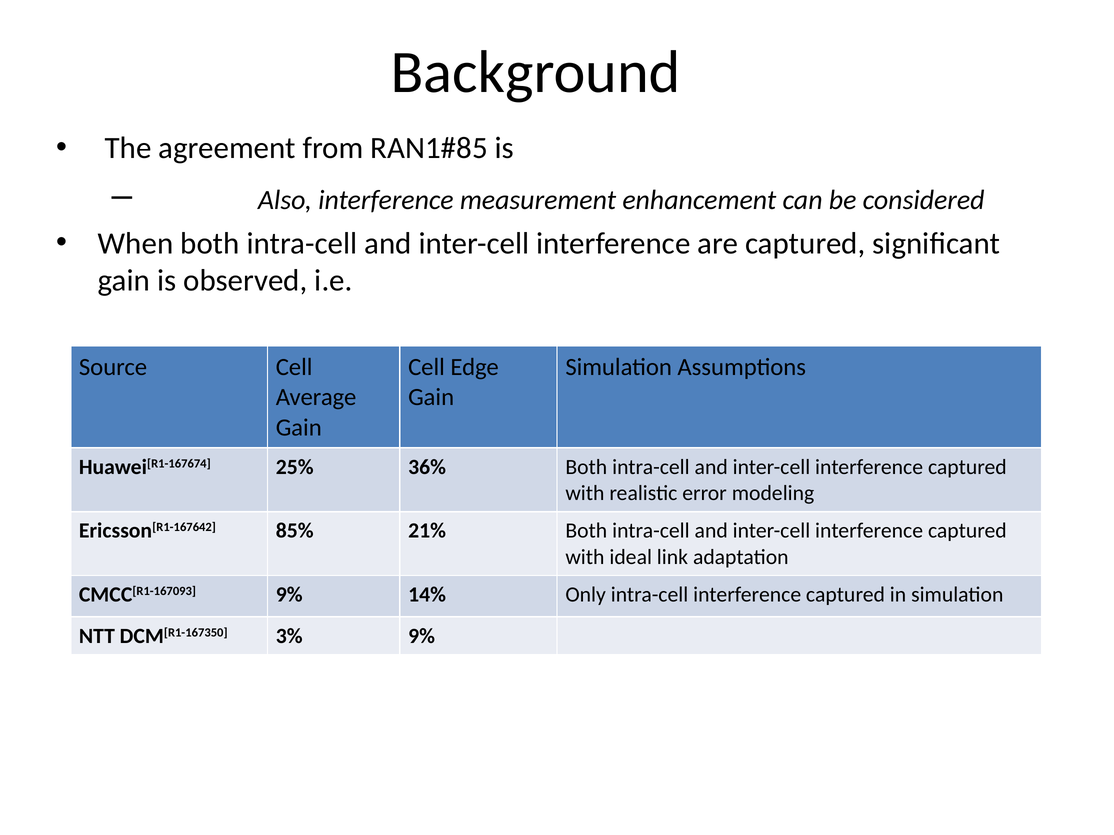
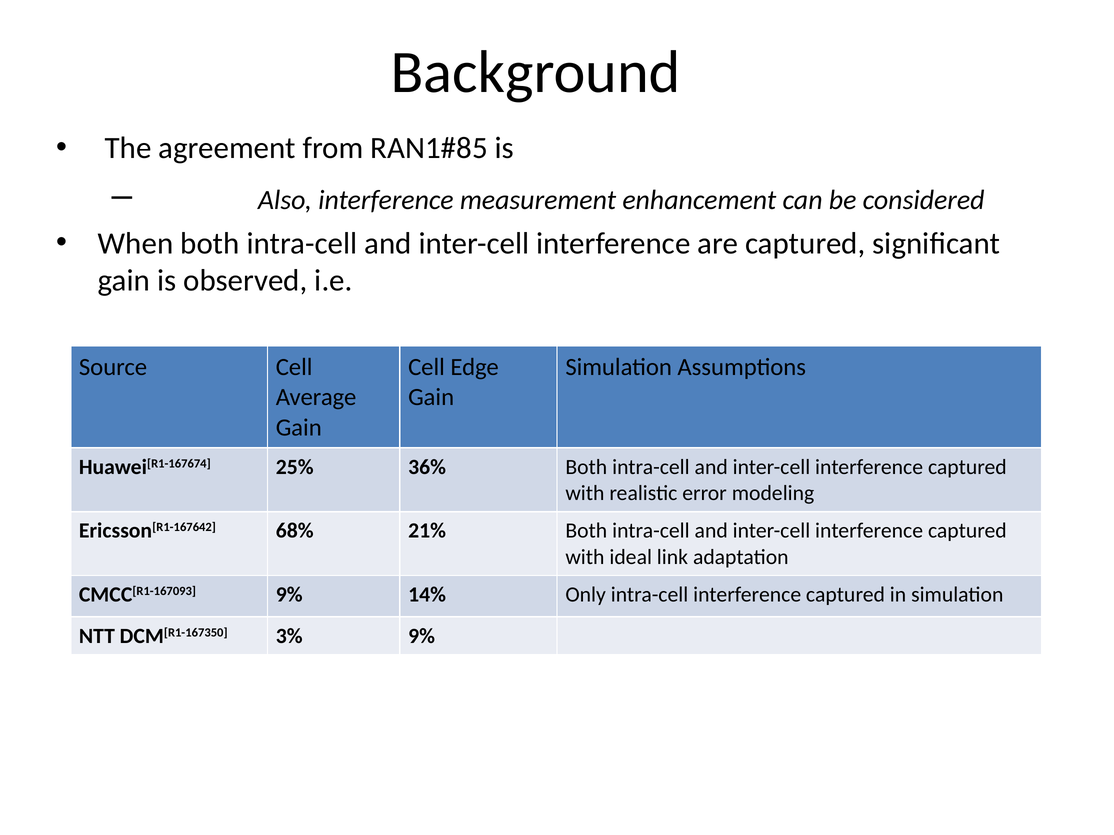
85%: 85% -> 68%
